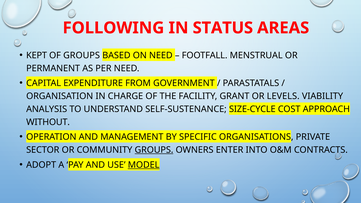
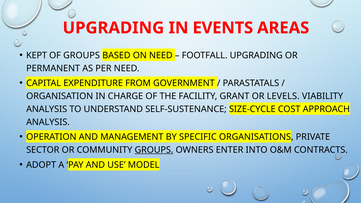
FOLLOWING at (113, 28): FOLLOWING -> UPGRADING
STATUS: STATUS -> EVENTS
FOOTFALL MENSTRUAL: MENSTRUAL -> UPGRADING
WITHOUT at (48, 122): WITHOUT -> ANALYSIS
MODEL underline: present -> none
